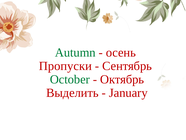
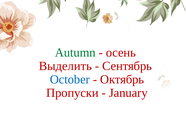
Пропуски: Пропуски -> Выделить
October colour: green -> blue
Выделить: Выделить -> Пропуски
